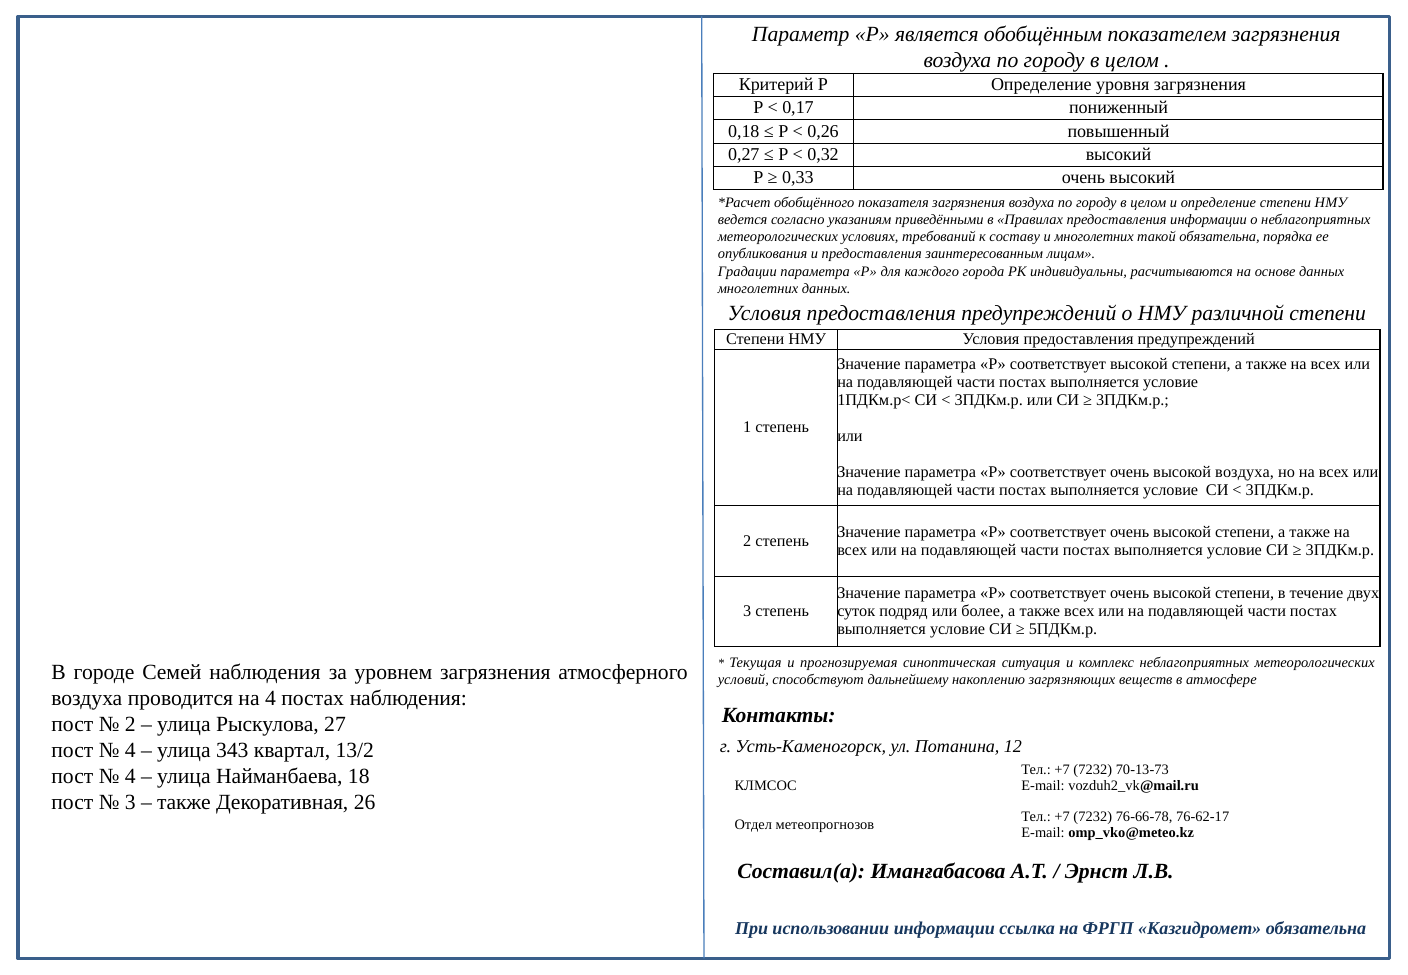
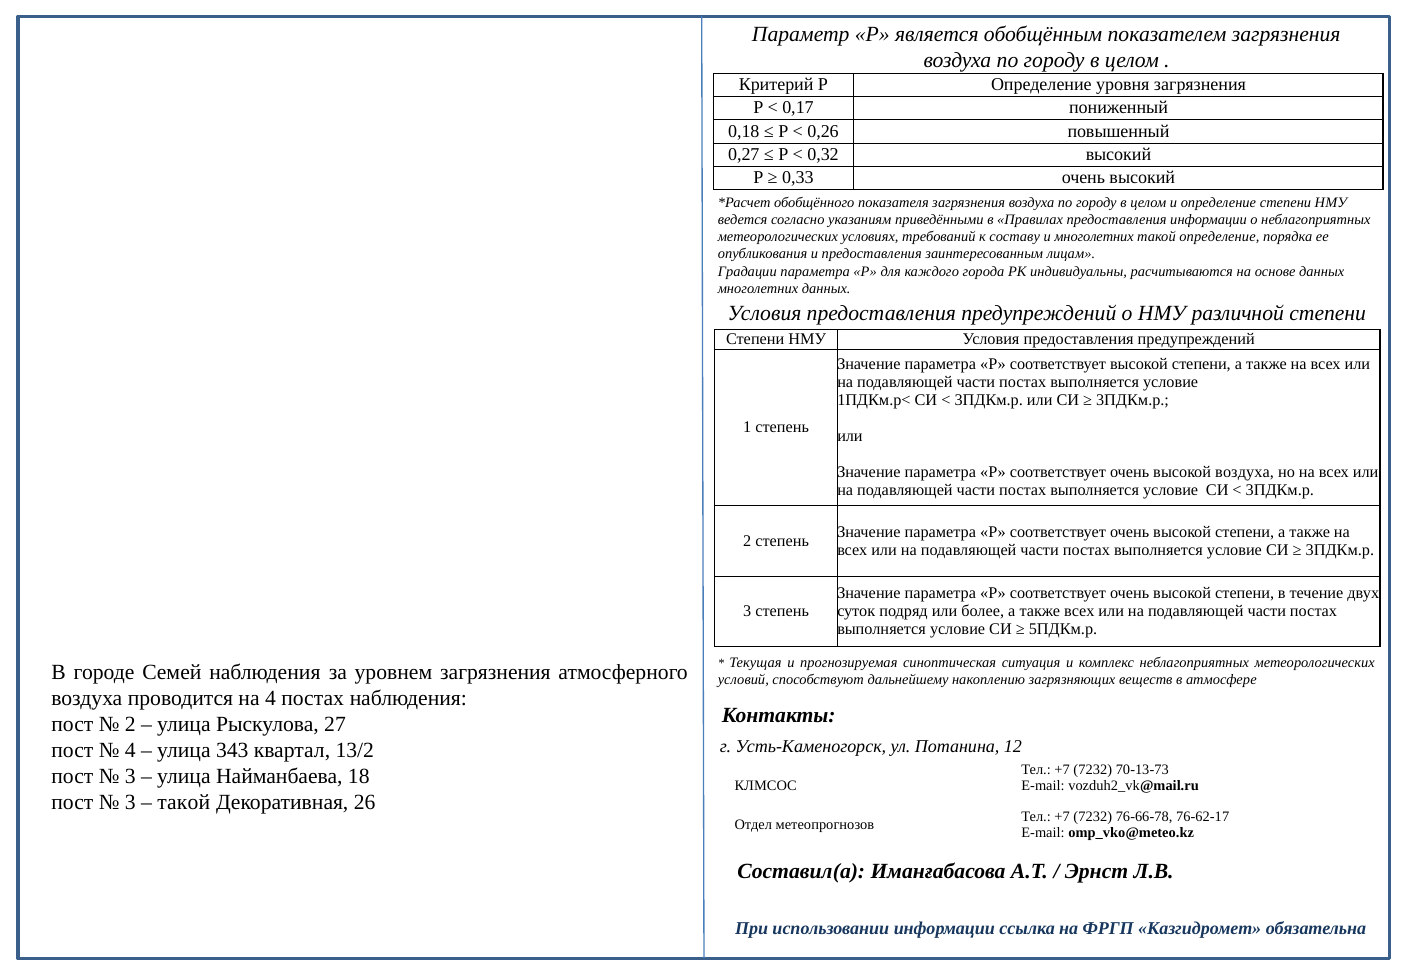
такой обязательна: обязательна -> определение
4 at (130, 776): 4 -> 3
также at (184, 802): также -> такой
